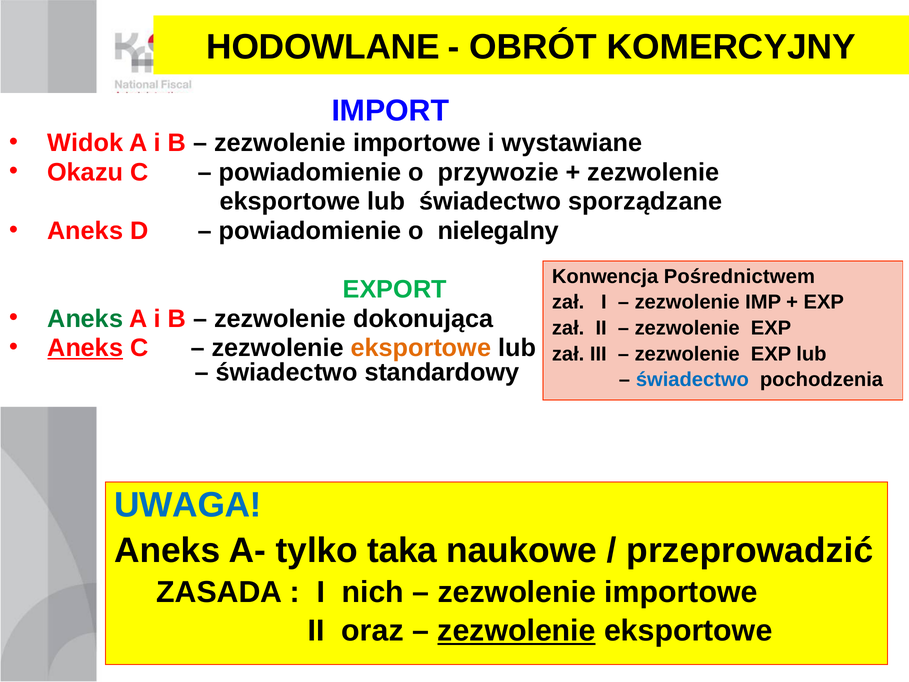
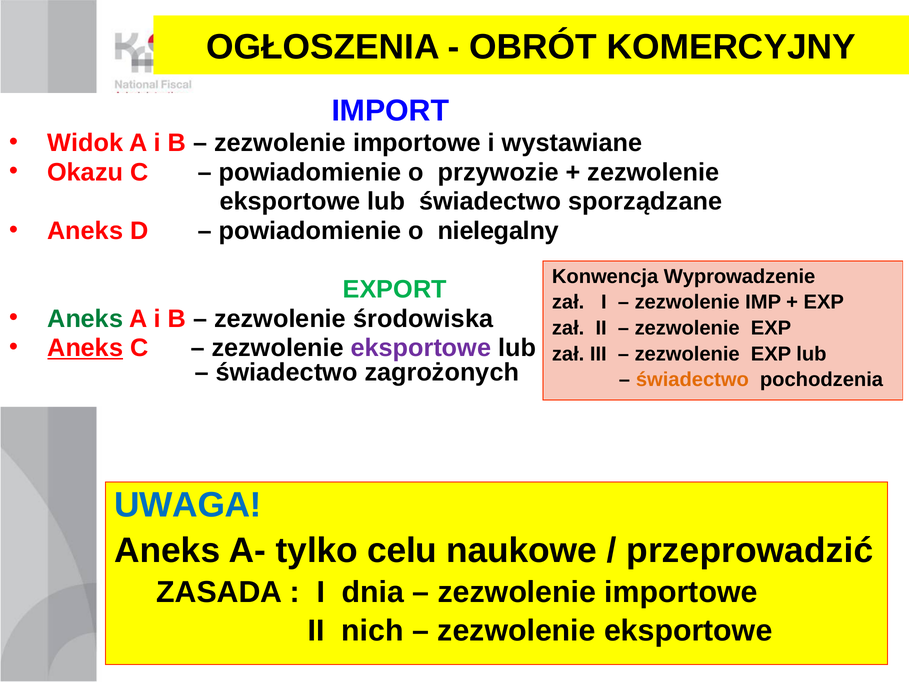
HODOWLANE: HODOWLANE -> OGŁOSZENIA
Pośrednictwem: Pośrednictwem -> Wyprowadzenie
dokonująca: dokonująca -> środowiska
eksportowe at (421, 348) colour: orange -> purple
standardowy: standardowy -> zagrożonych
świadectwo at (692, 380) colour: blue -> orange
taka: taka -> celu
nich: nich -> dnia
oraz: oraz -> nich
zezwolenie at (516, 631) underline: present -> none
